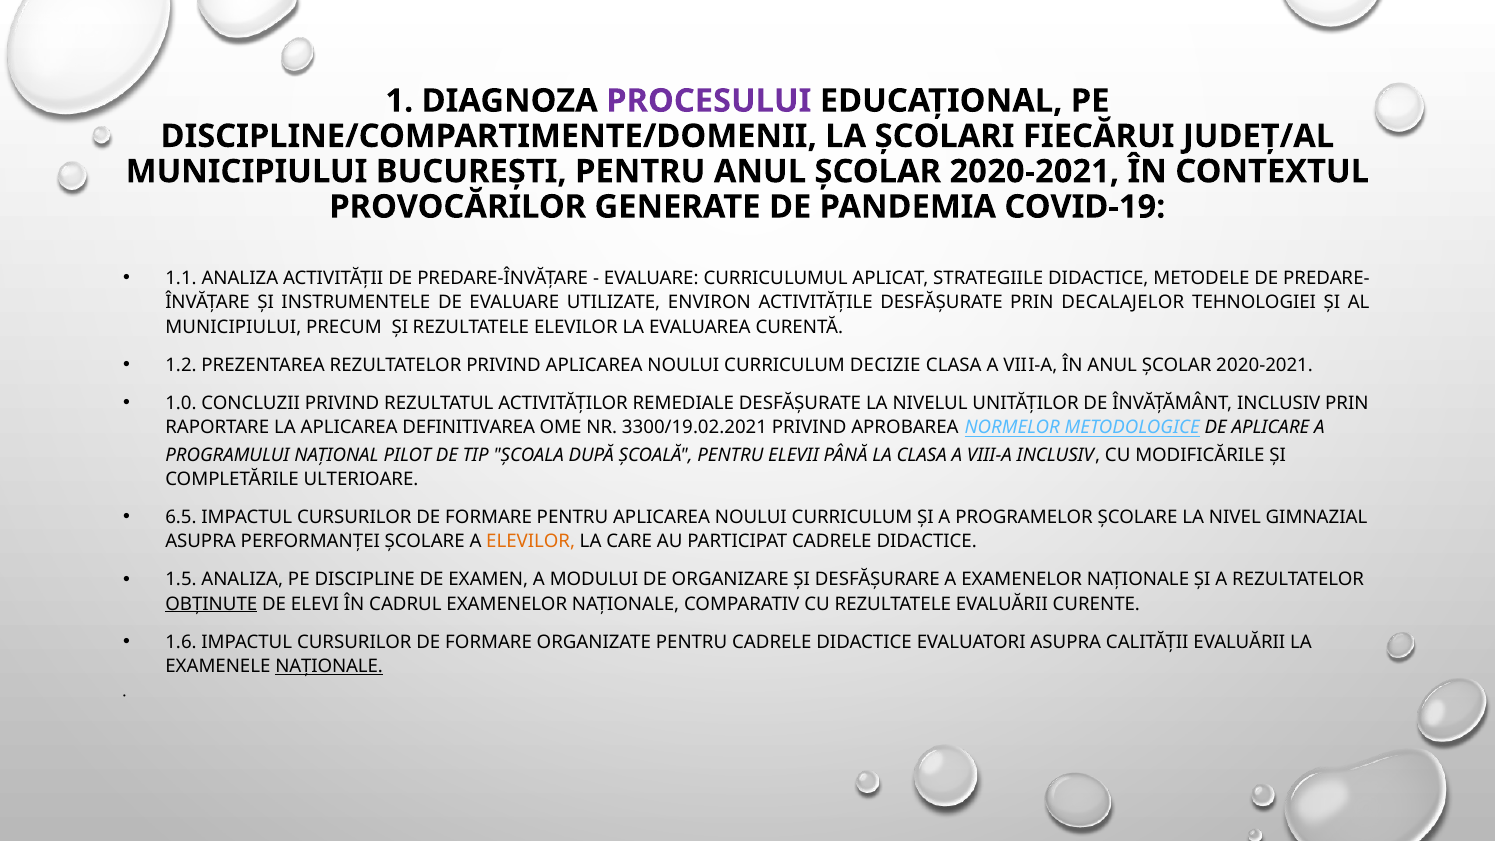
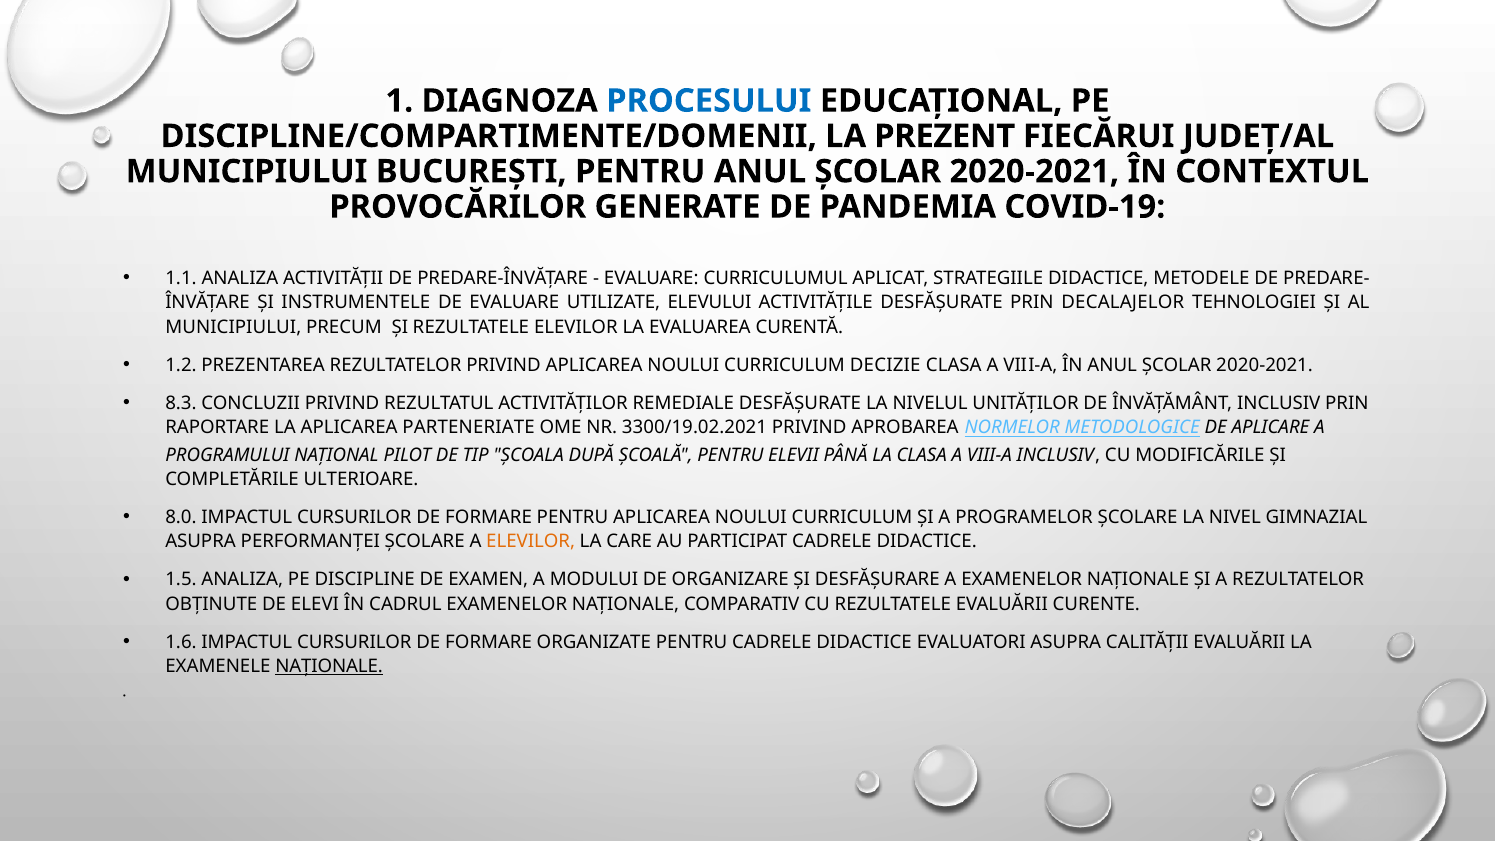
PROCESULUI colour: purple -> blue
ȘCOLARI: ȘCOLARI -> PREZENT
ENVIRON: ENVIRON -> ELEVULUI
1.0: 1.0 -> 8.3
DEFINITIVAREA: DEFINITIVAREA -> PARTENERIATE
6.5: 6.5 -> 8.0
OBȚINUTE underline: present -> none
